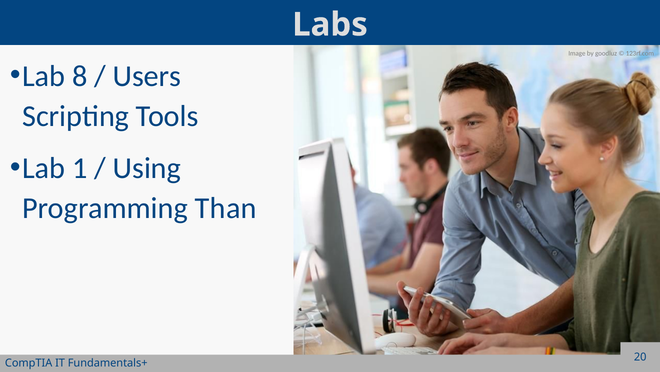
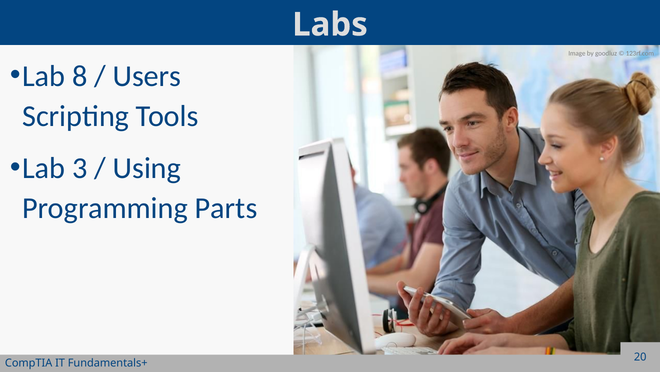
1: 1 -> 3
Than: Than -> Parts
